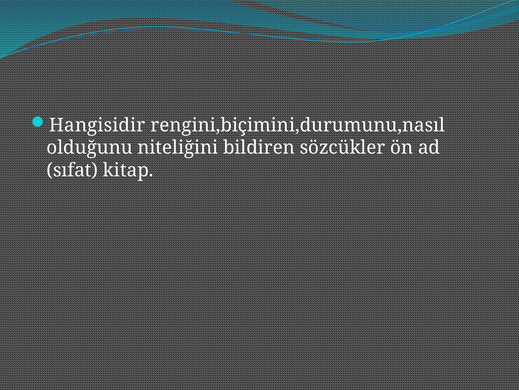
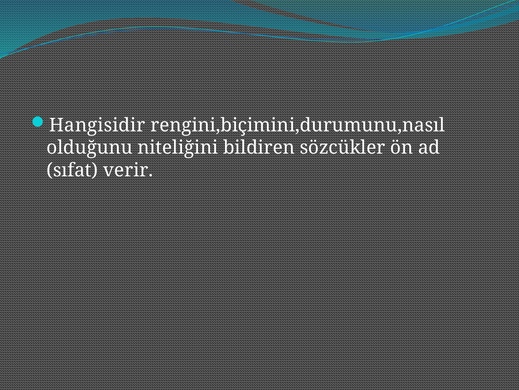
kitap: kitap -> verir
